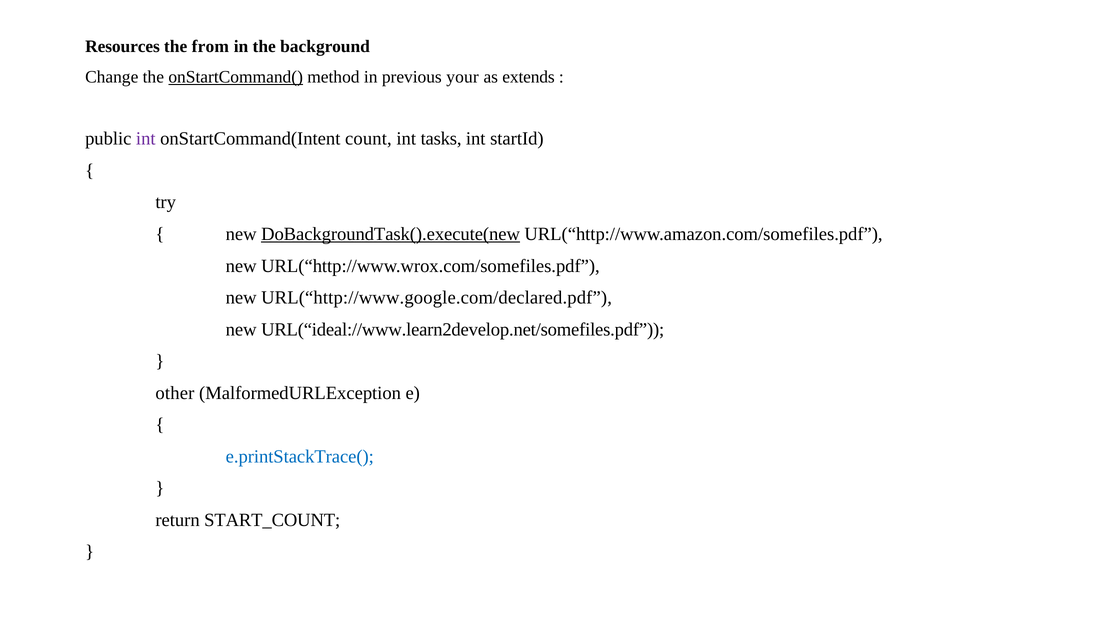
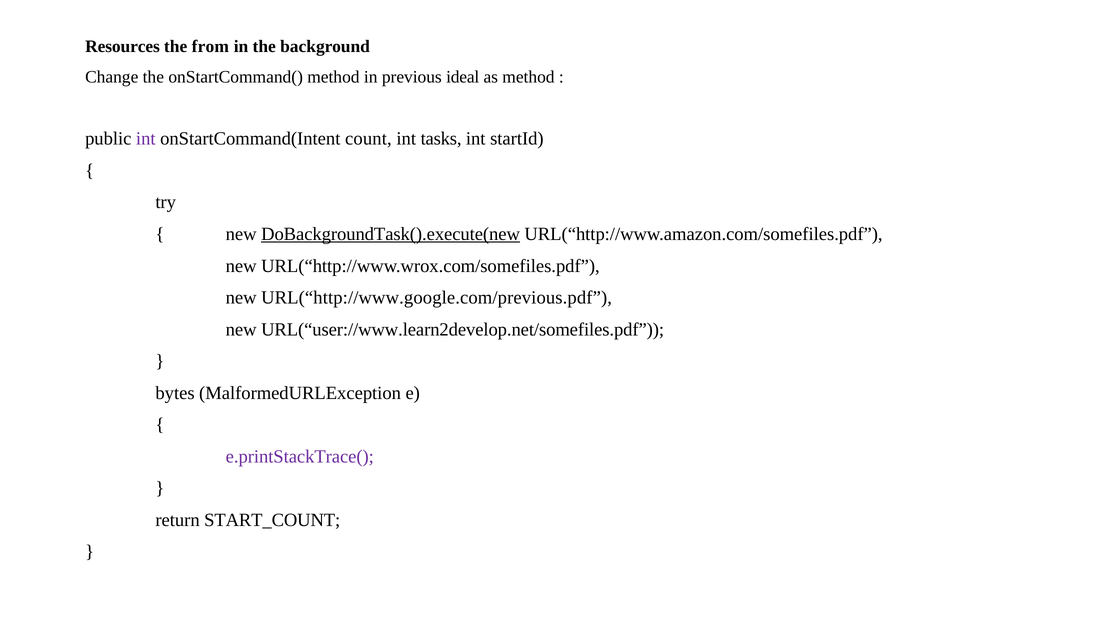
onStartCommand( underline: present -> none
your: your -> ideal
as extends: extends -> method
URL(“http://www.google.com/declared.pdf: URL(“http://www.google.com/declared.pdf -> URL(“http://www.google.com/previous.pdf
URL(“ideal://www.learn2develop.net/somefiles.pdf: URL(“ideal://www.learn2develop.net/somefiles.pdf -> URL(“user://www.learn2develop.net/somefiles.pdf
other: other -> bytes
e.printStackTrace( colour: blue -> purple
